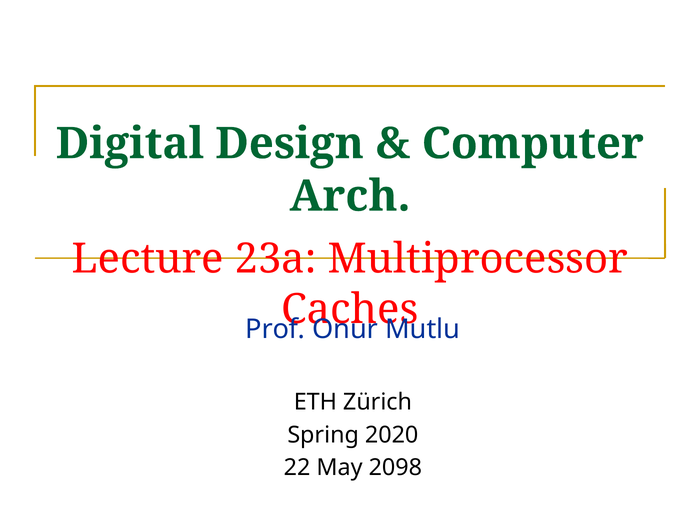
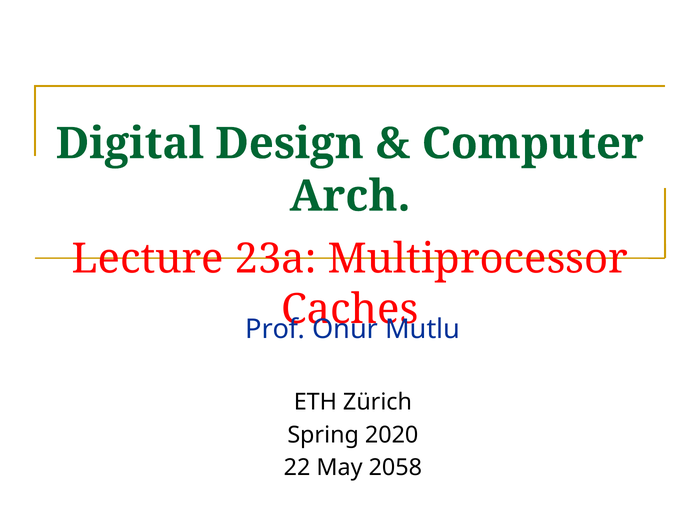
2098: 2098 -> 2058
